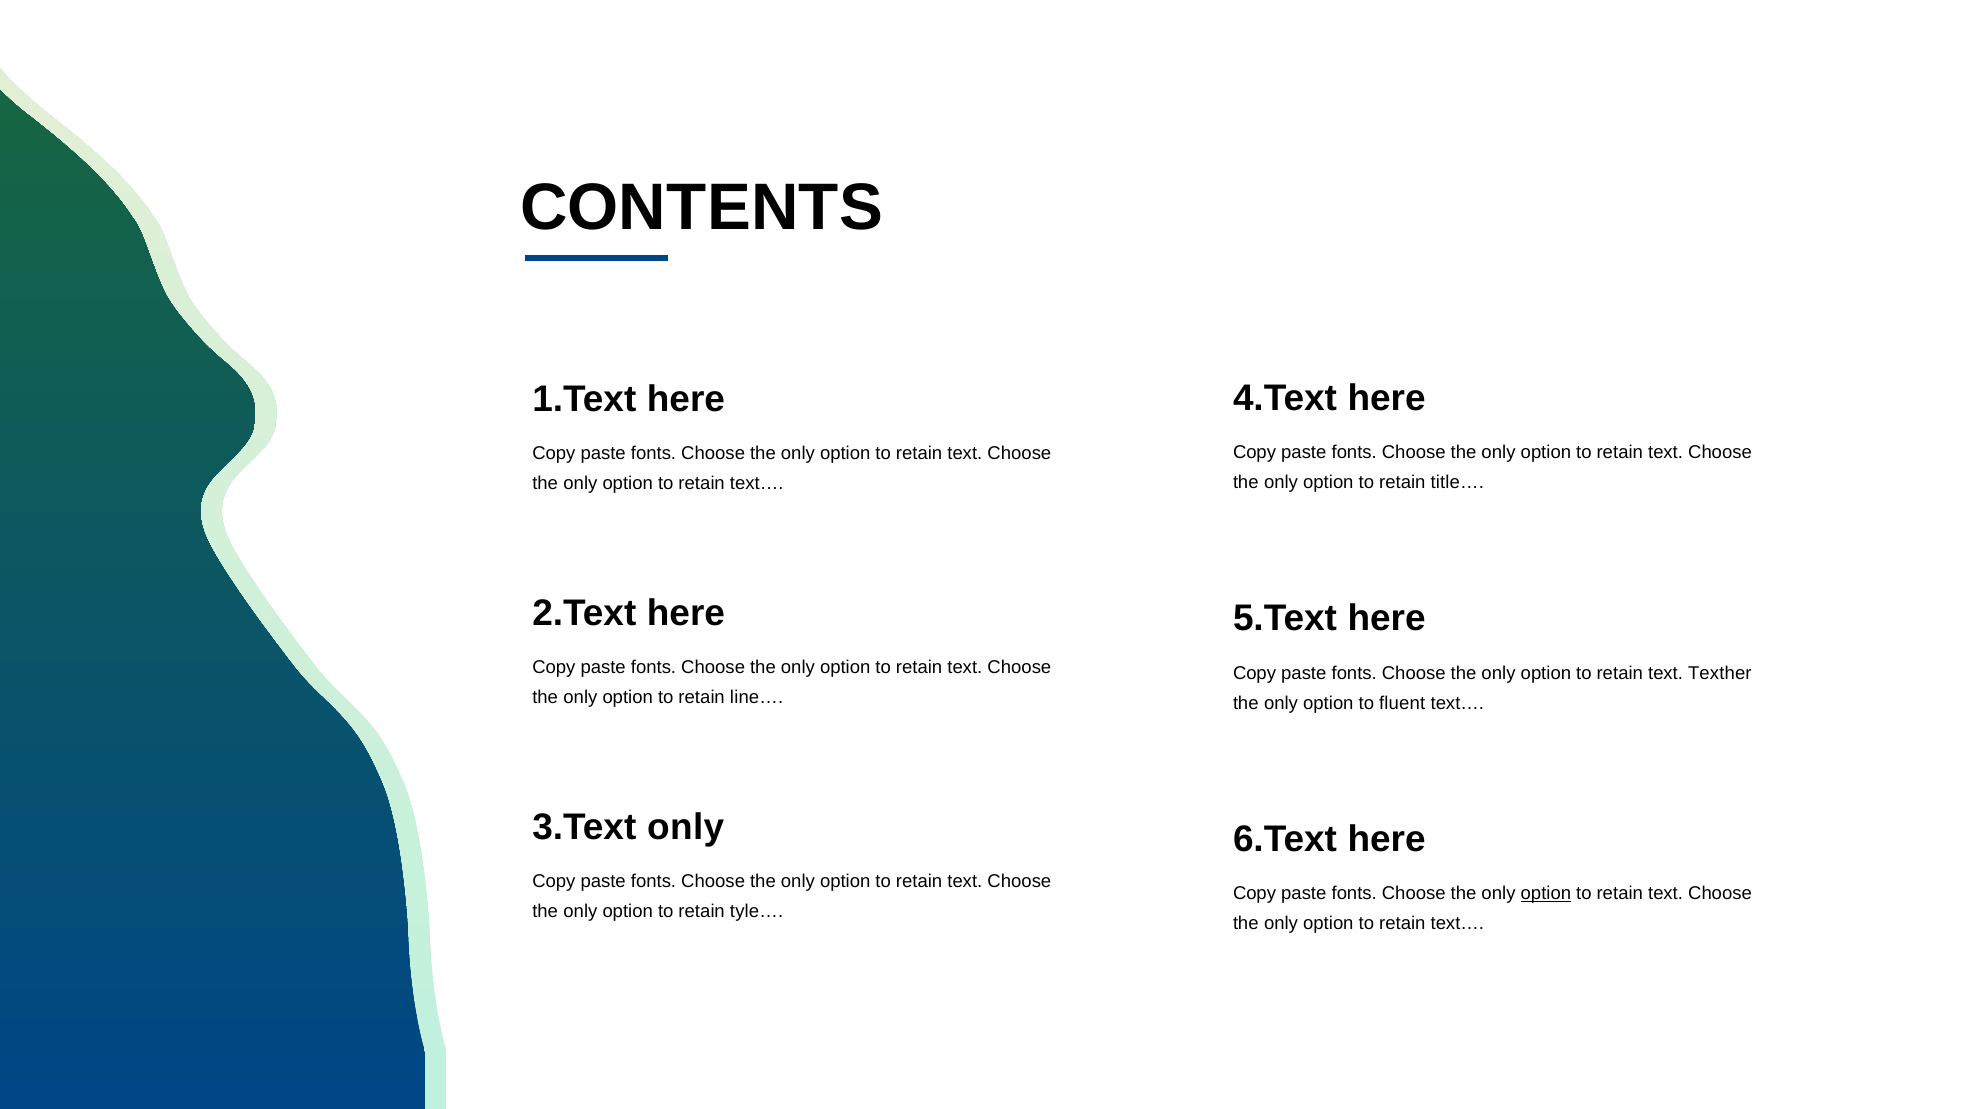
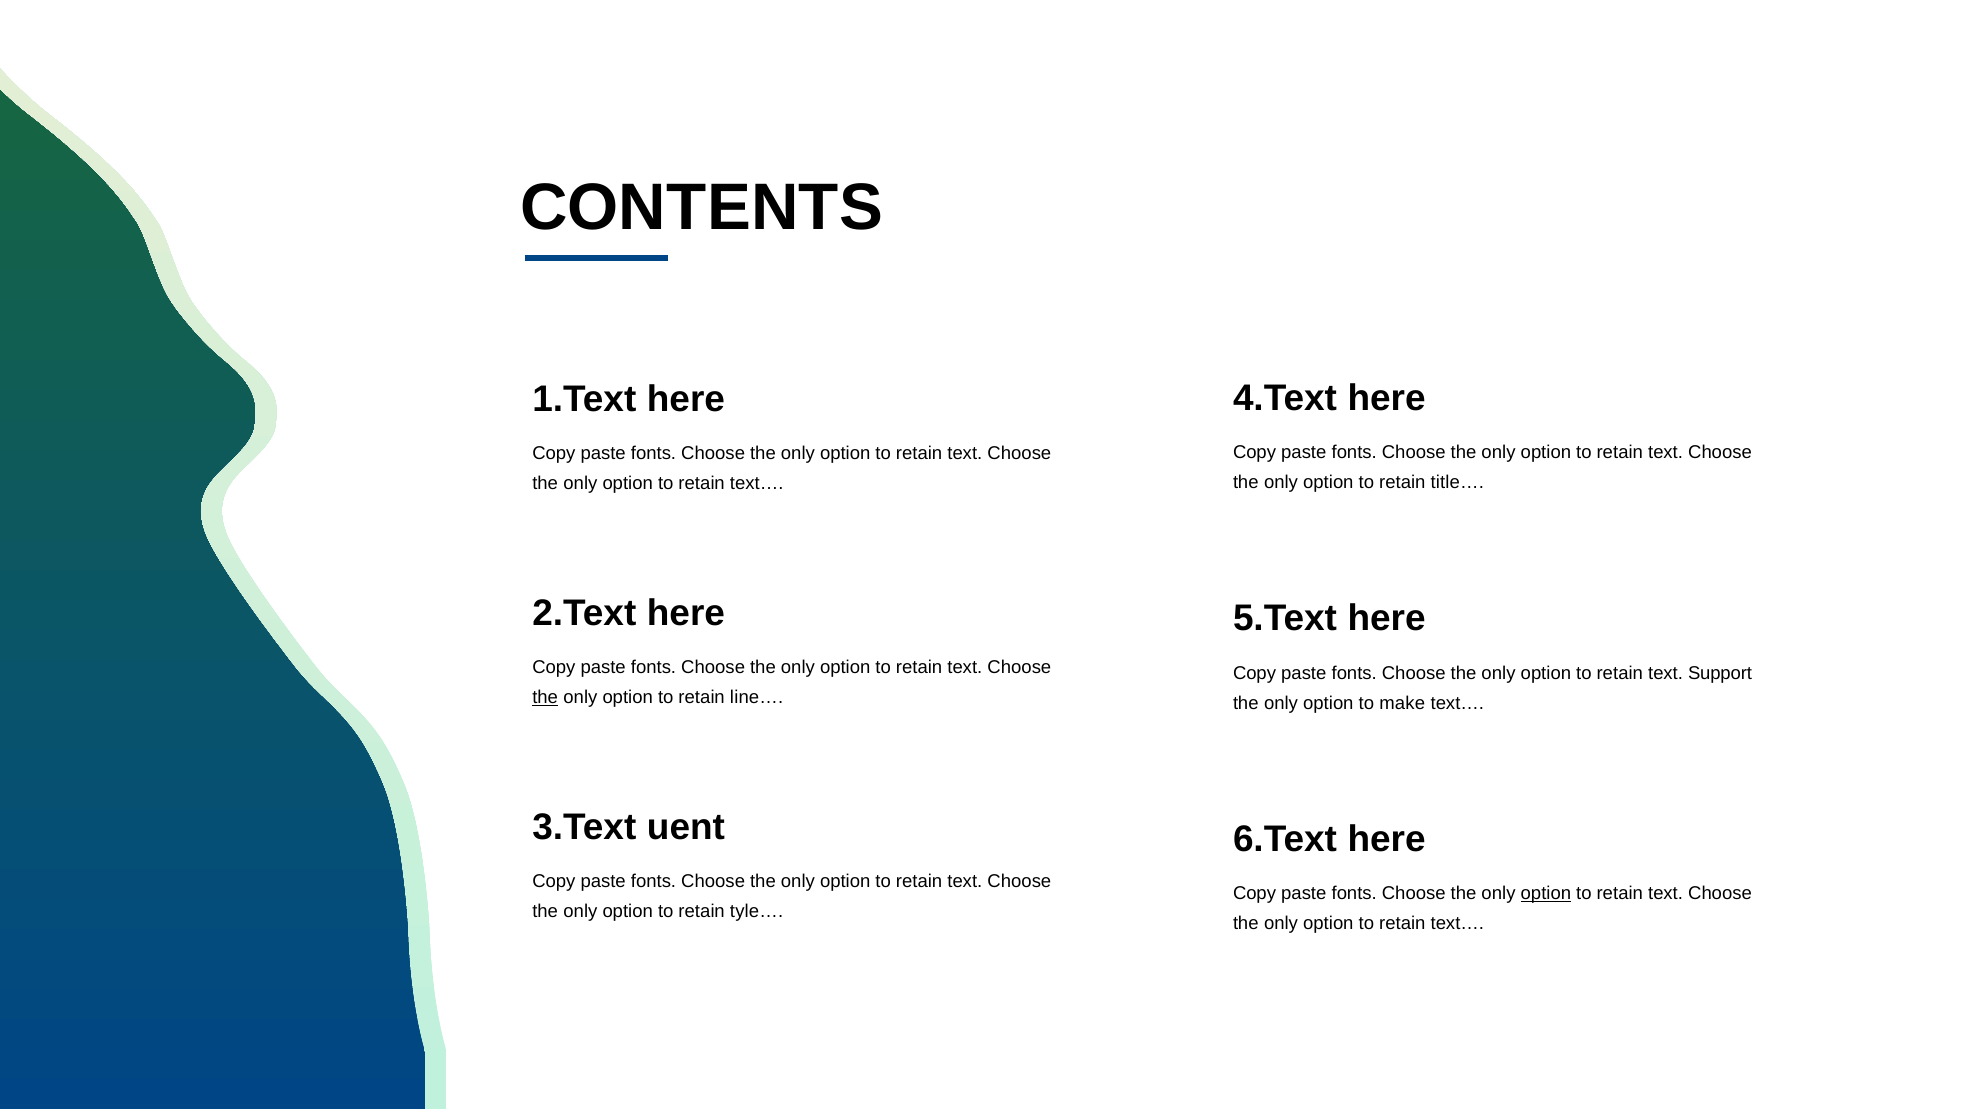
Texther: Texther -> Support
the at (545, 698) underline: none -> present
fluent: fluent -> make
3.Text only: only -> uent
